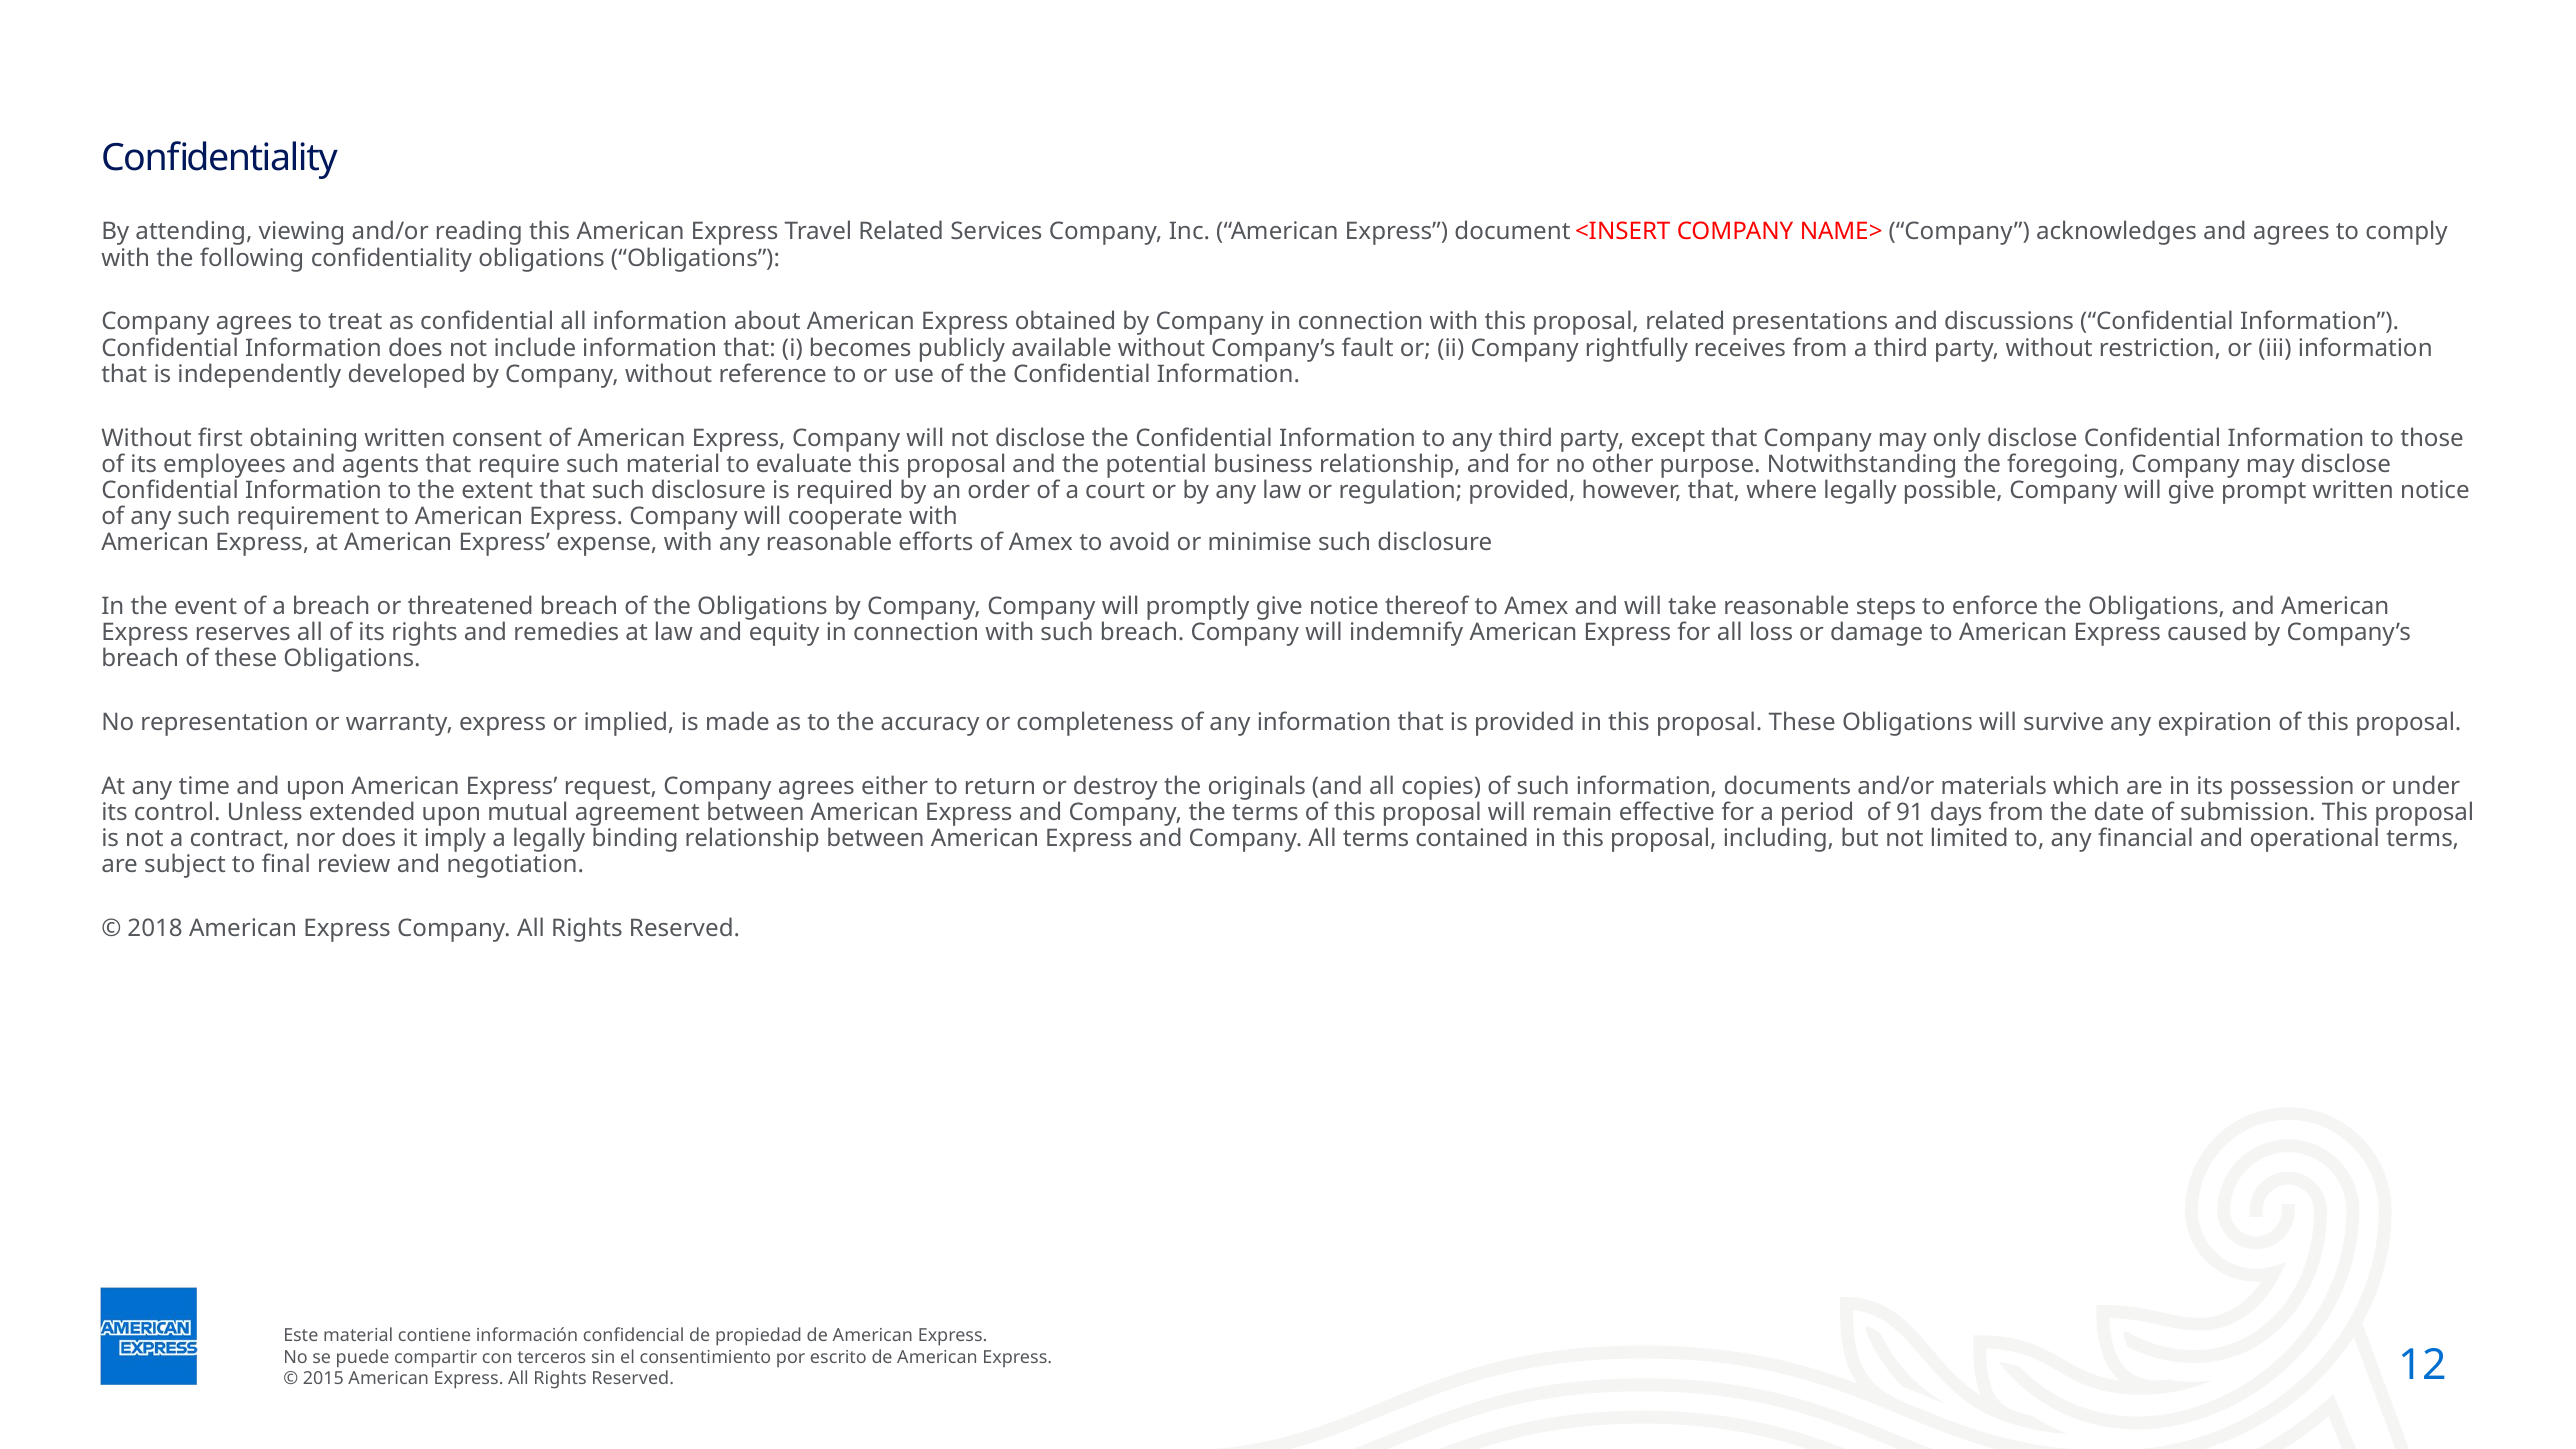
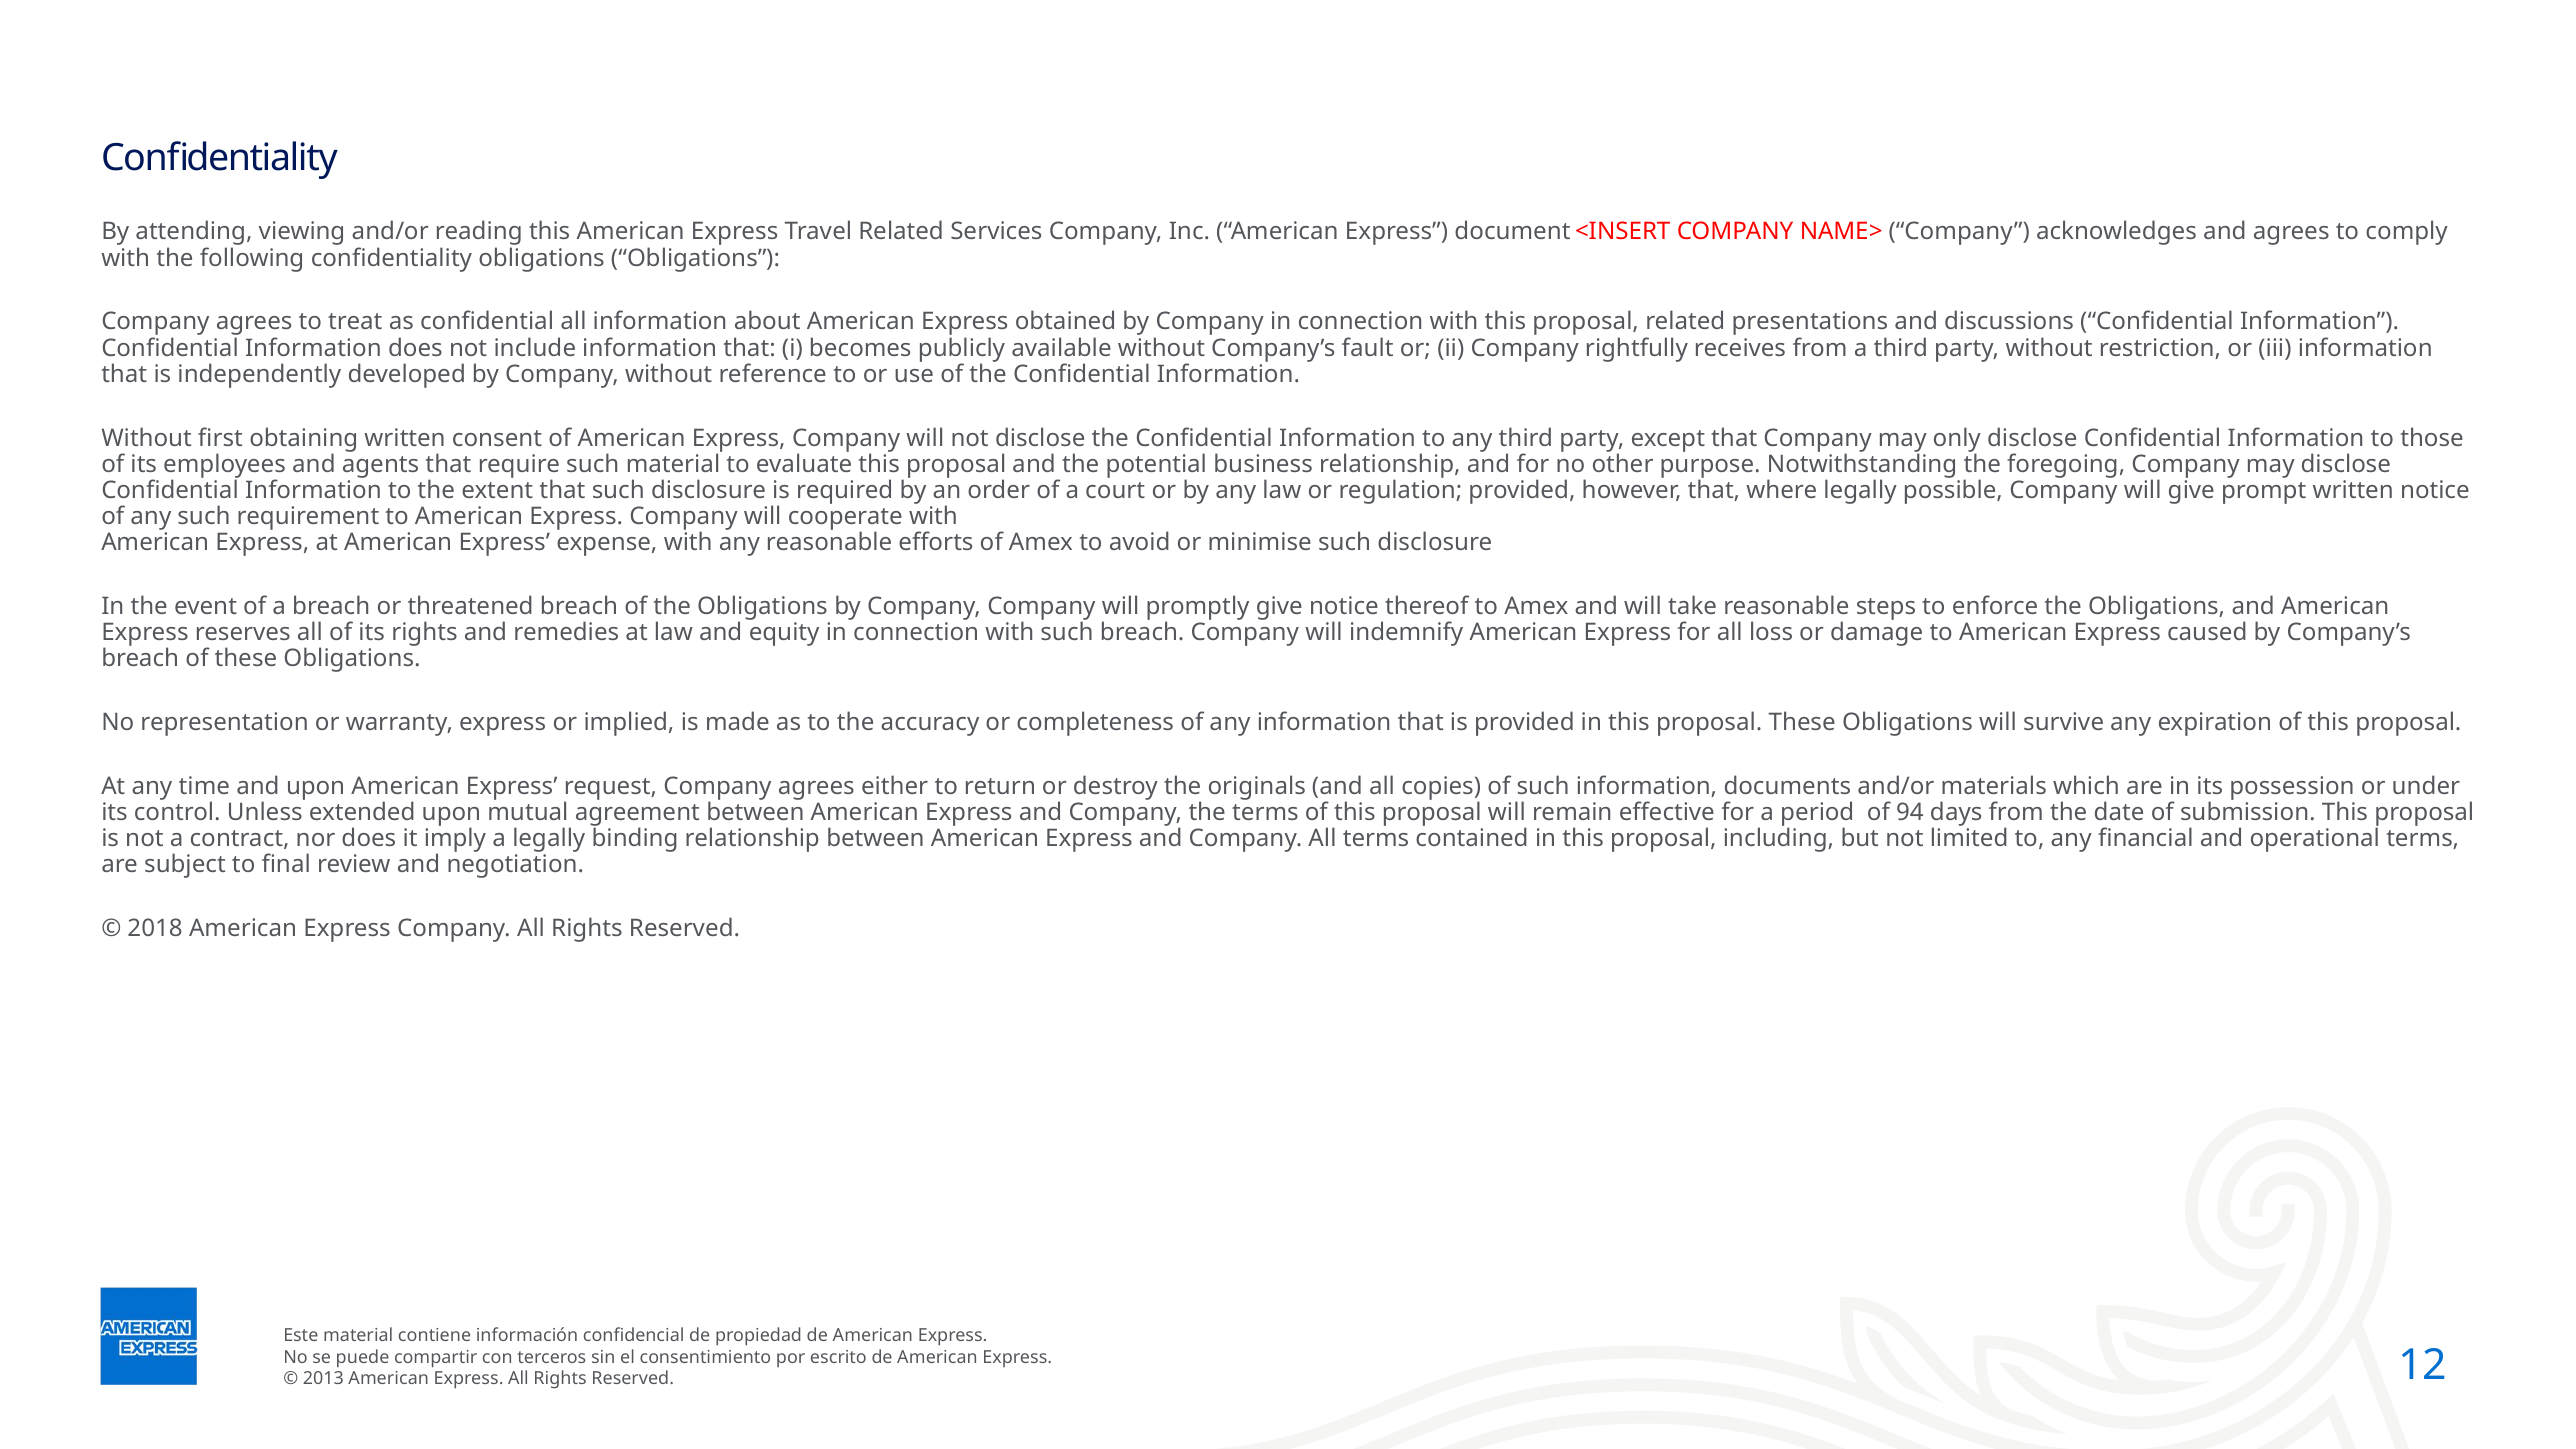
91: 91 -> 94
2015: 2015 -> 2013
